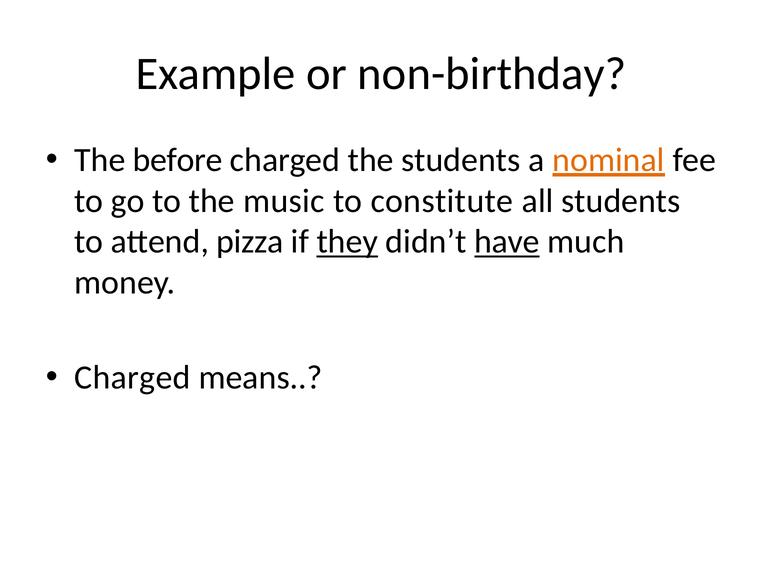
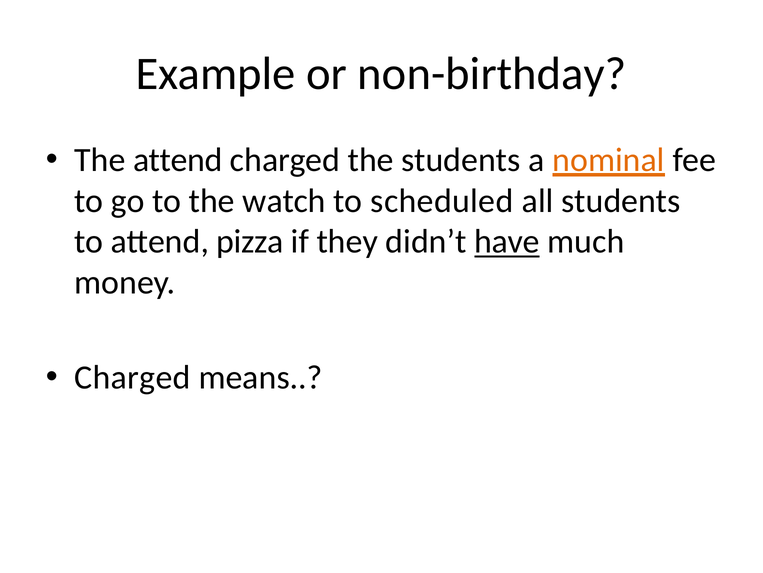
The before: before -> attend
music: music -> watch
constitute: constitute -> scheduled
they underline: present -> none
